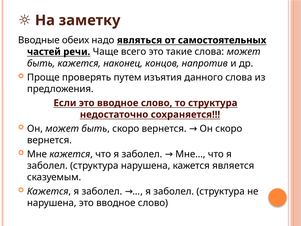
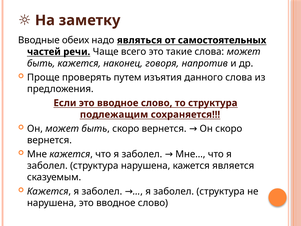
концов: концов -> говоря
недостаточно: недостаточно -> подлежащим
